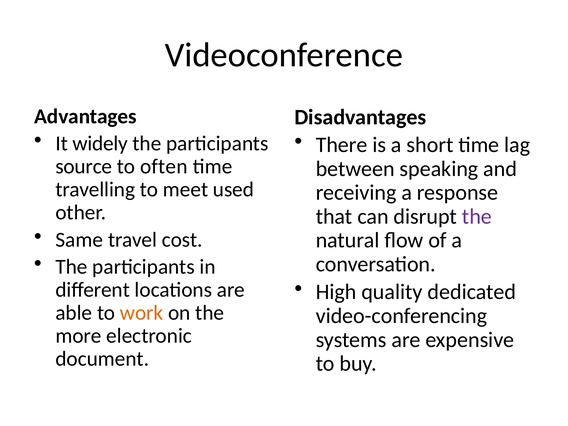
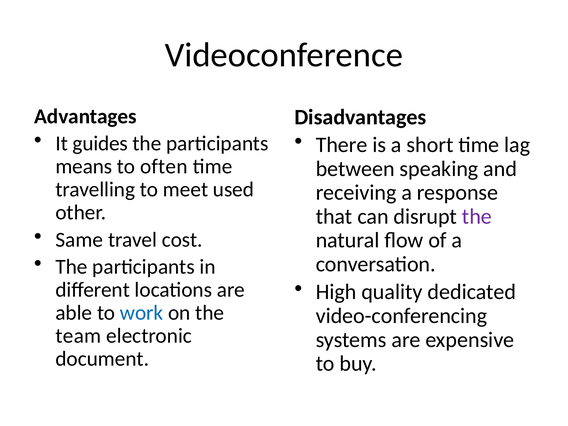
widely: widely -> guides
source: source -> means
work colour: orange -> blue
more: more -> team
